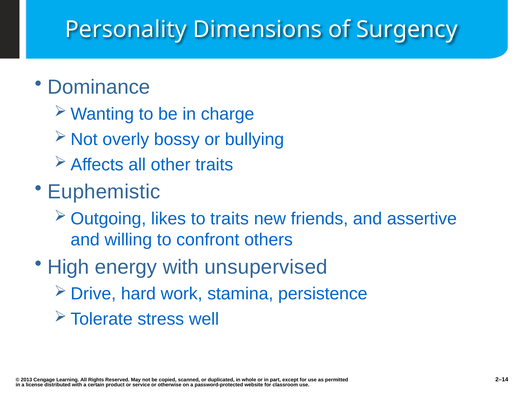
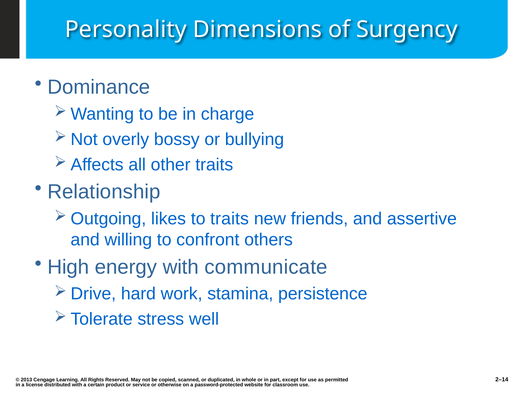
Euphemistic: Euphemistic -> Relationship
unsupervised: unsupervised -> communicate
